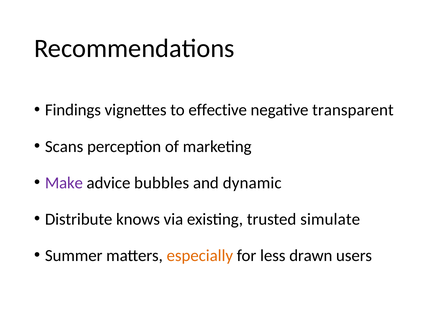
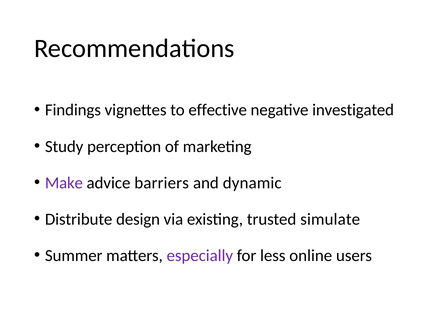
transparent: transparent -> investigated
Scans: Scans -> Study
bubbles: bubbles -> barriers
knows: knows -> design
especially colour: orange -> purple
drawn: drawn -> online
